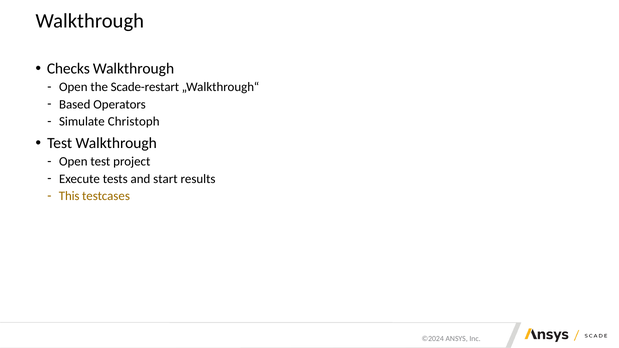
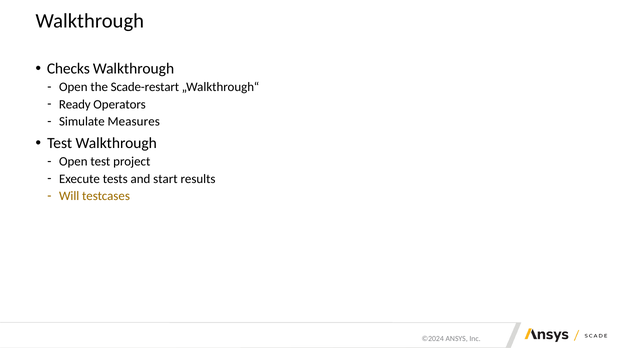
Based: Based -> Ready
Christoph: Christoph -> Measures
This: This -> Will
